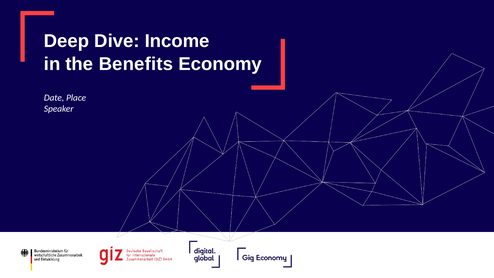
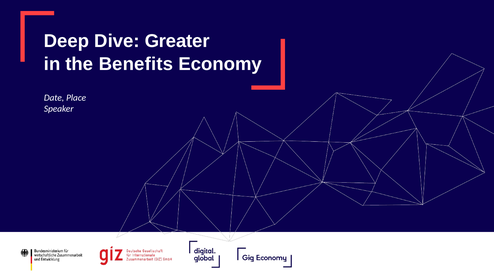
Income: Income -> Greater
